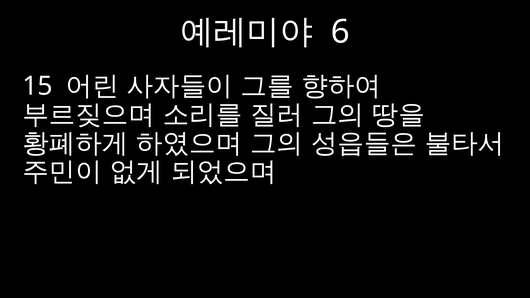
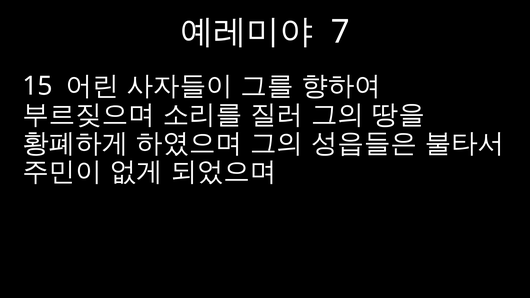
6: 6 -> 7
